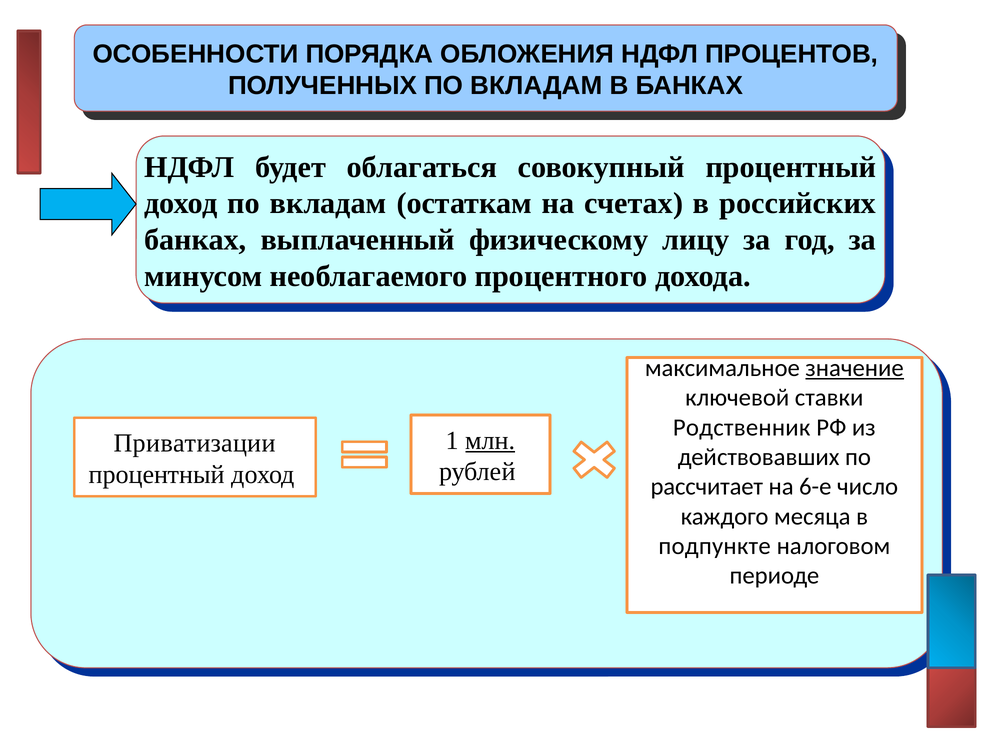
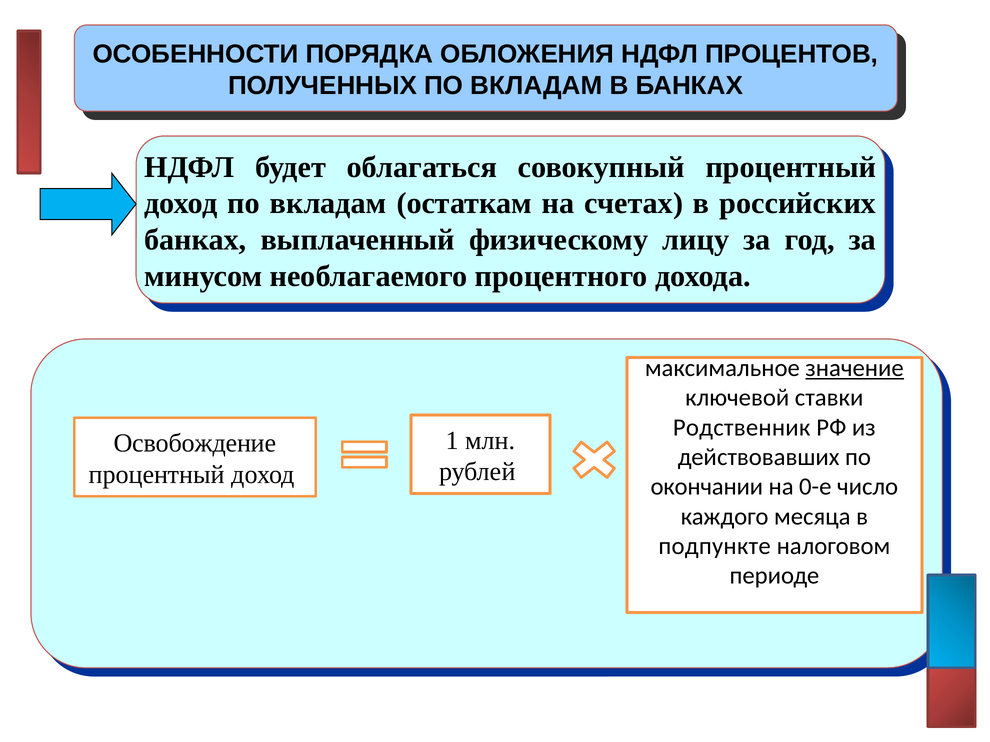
млн underline: present -> none
Приватизации: Приватизации -> Освобождение
рассчитает: рассчитает -> окончании
6-е: 6-е -> 0-е
